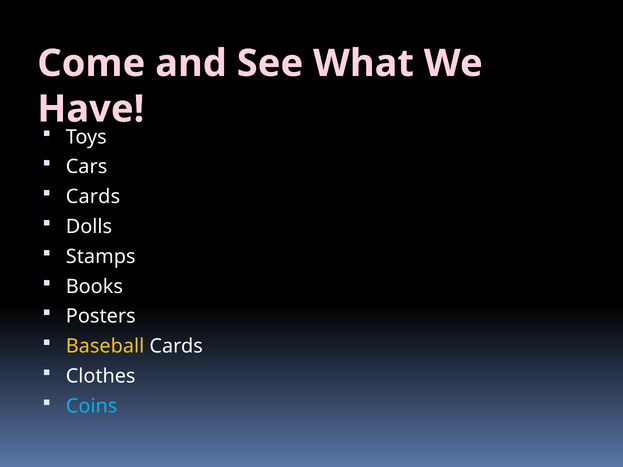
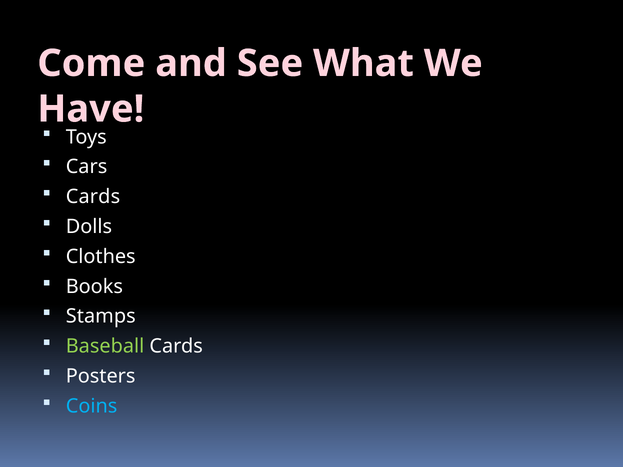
Stamps: Stamps -> Clothes
Posters: Posters -> Stamps
Baseball colour: yellow -> light green
Clothes: Clothes -> Posters
